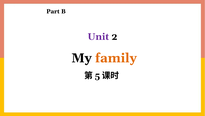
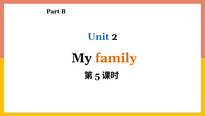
Unit colour: purple -> blue
